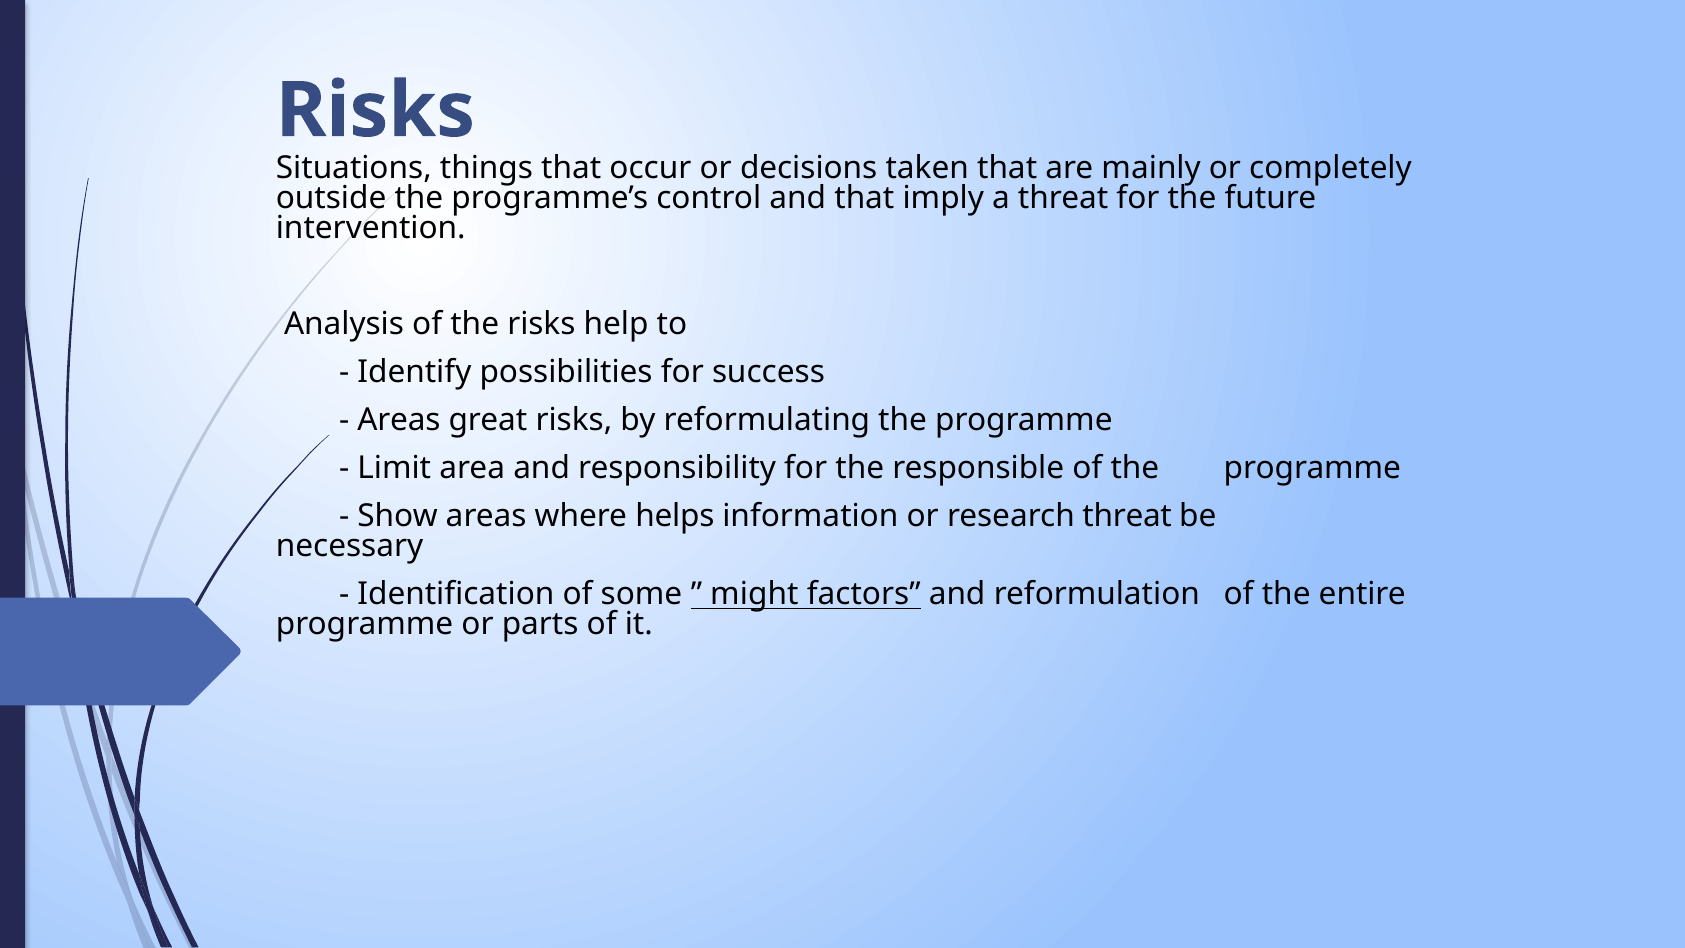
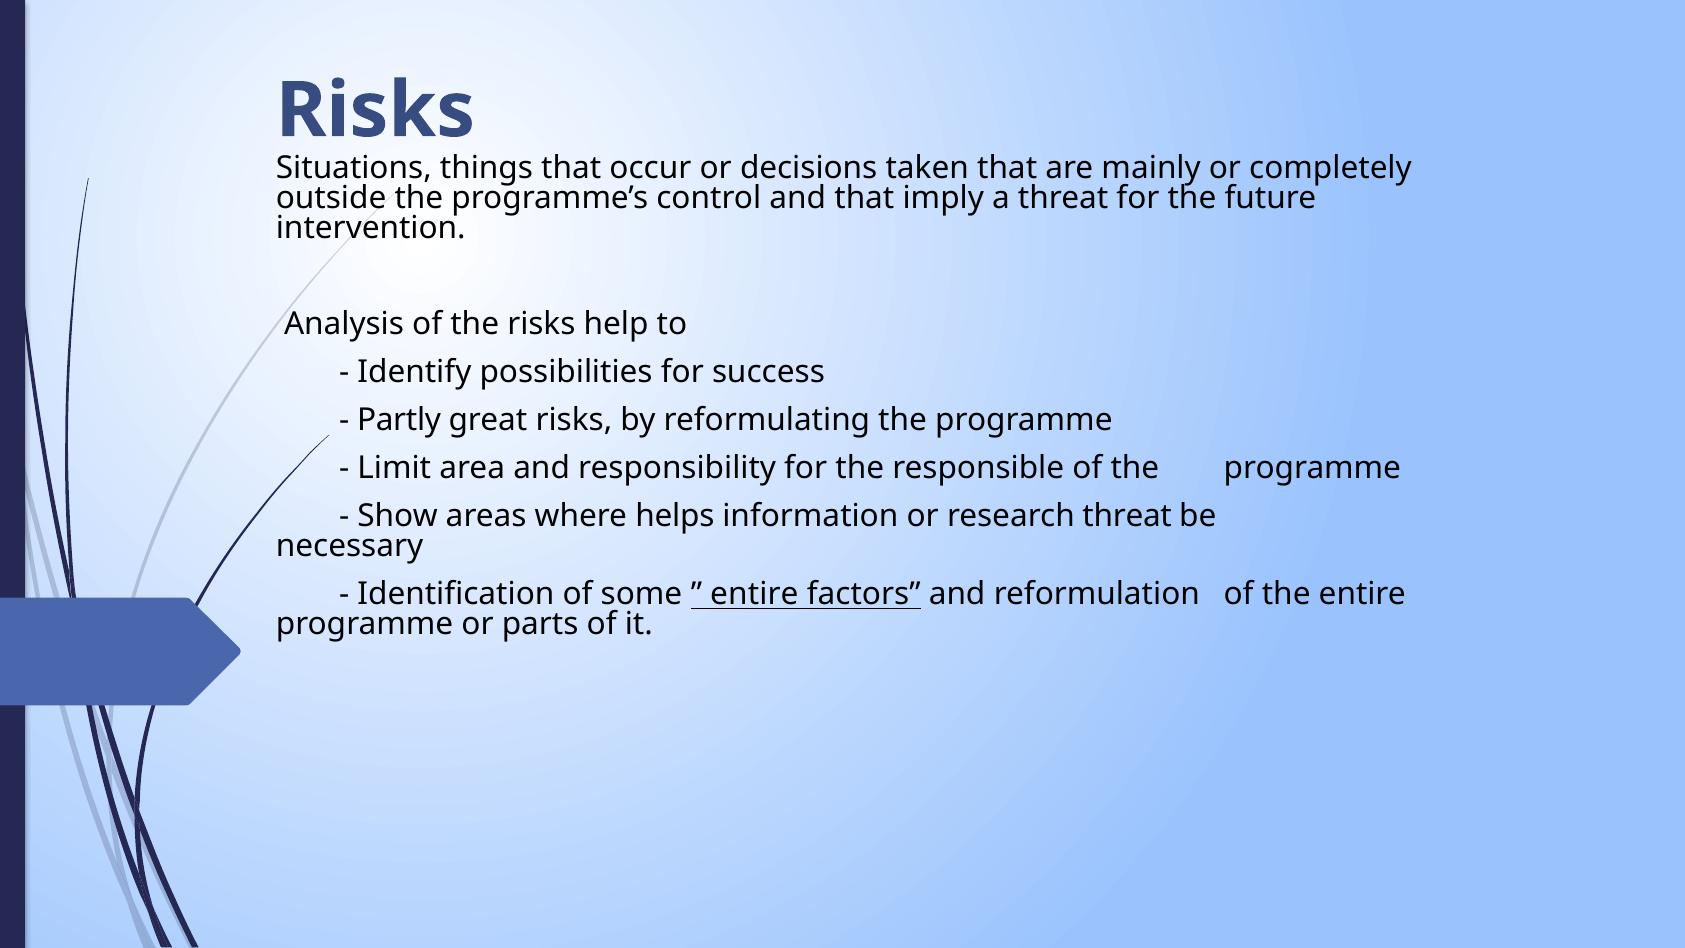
Areas at (399, 420): Areas -> Partly
might at (754, 594): might -> entire
